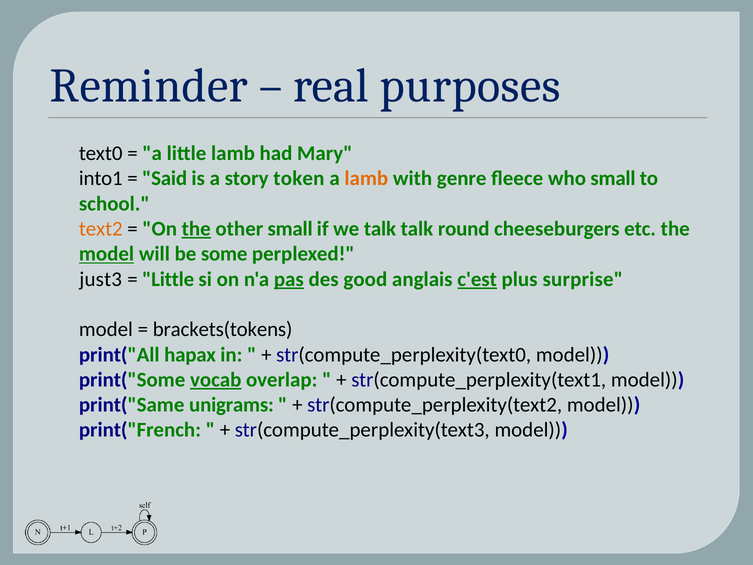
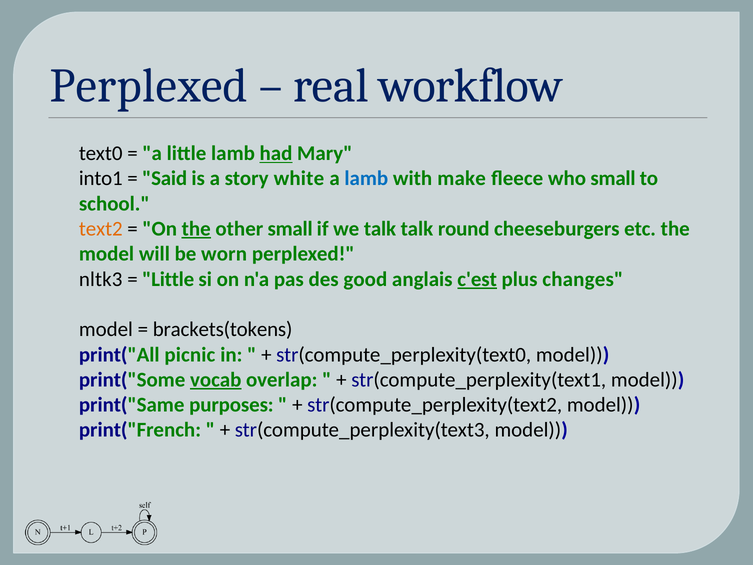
Reminder at (149, 86): Reminder -> Perplexed
purposes: purposes -> workflow
had underline: none -> present
token: token -> white
lamb at (366, 178) colour: orange -> blue
genre: genre -> make
model at (107, 254) underline: present -> none
some: some -> worn
just3: just3 -> nltk3
pas underline: present -> none
surprise: surprise -> changes
hapax: hapax -> picnic
unigrams: unigrams -> purposes
